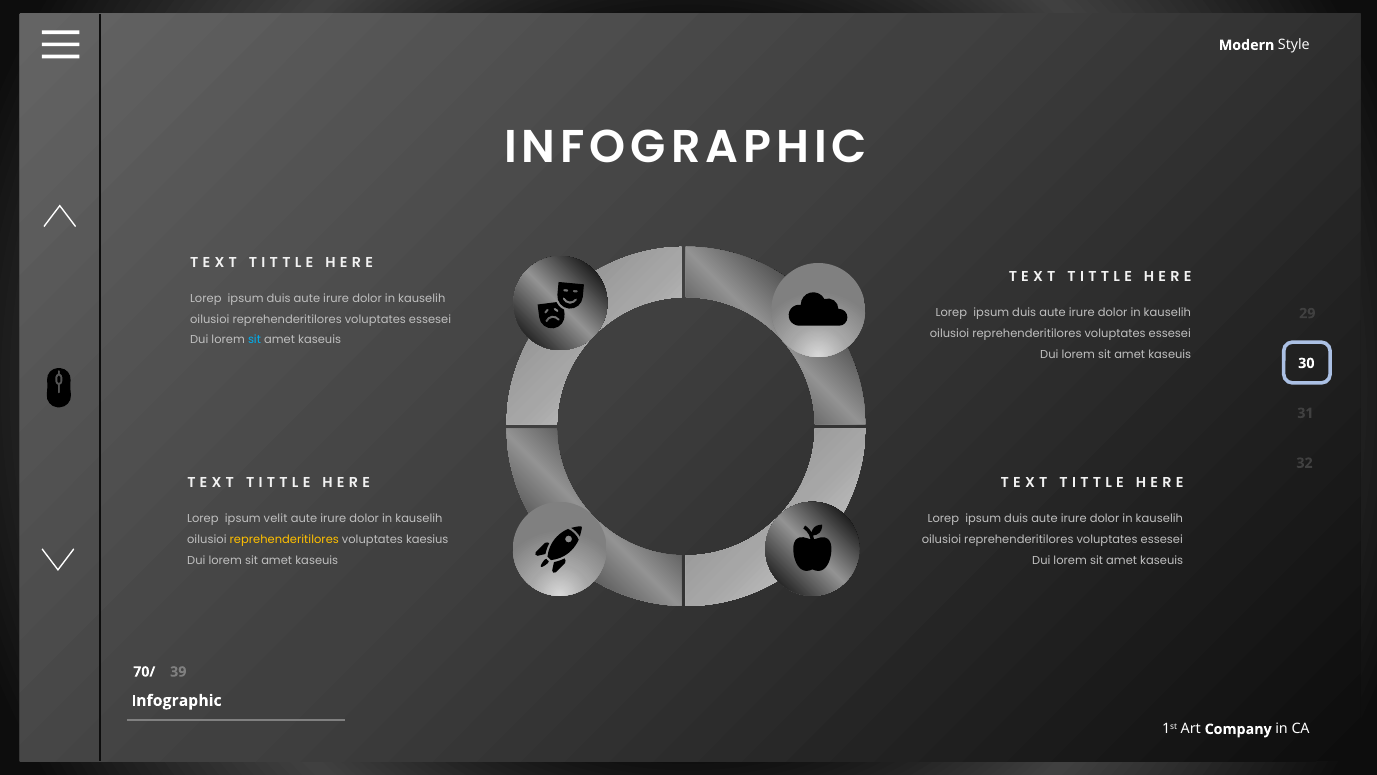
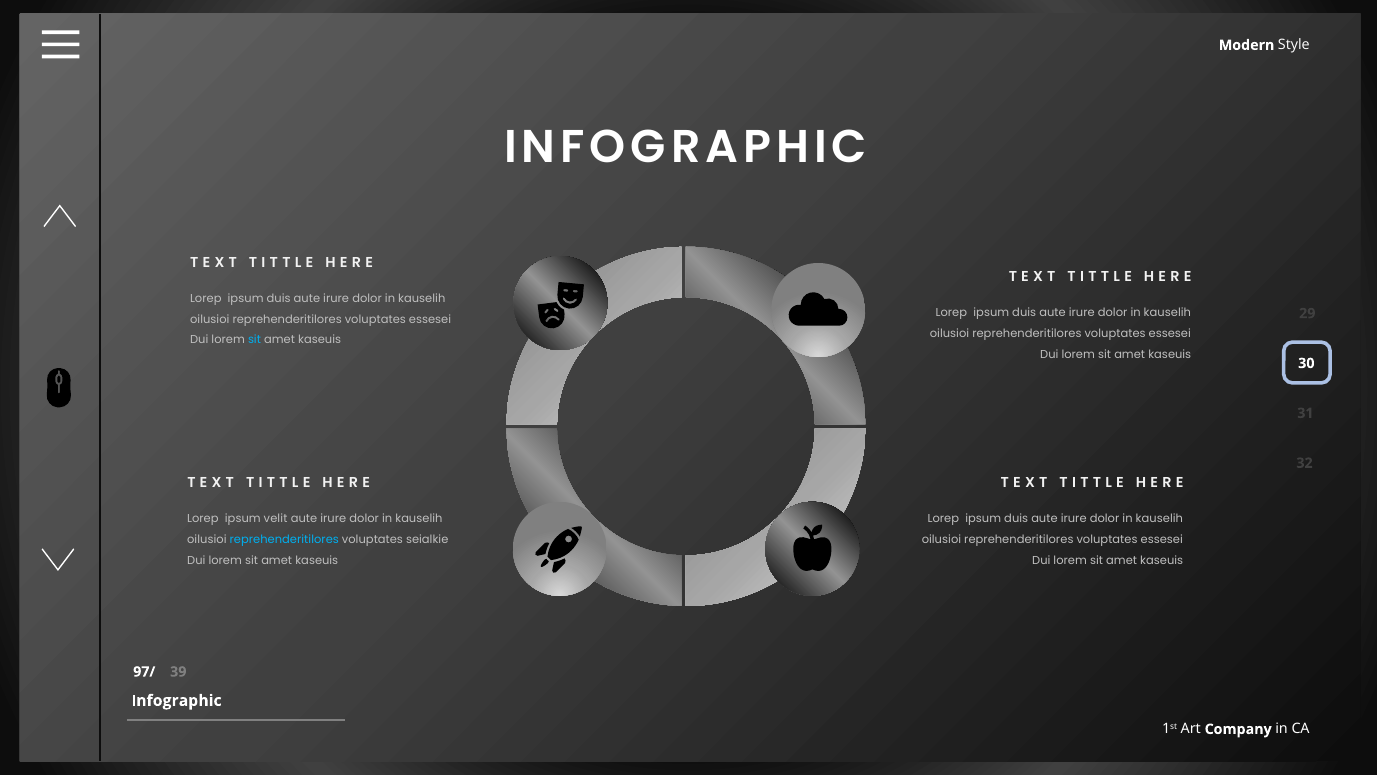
reprehenderitilores at (284, 539) colour: yellow -> light blue
kaesius: kaesius -> seialkie
70/: 70/ -> 97/
